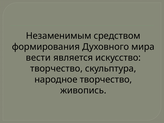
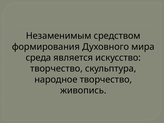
вести: вести -> среда
